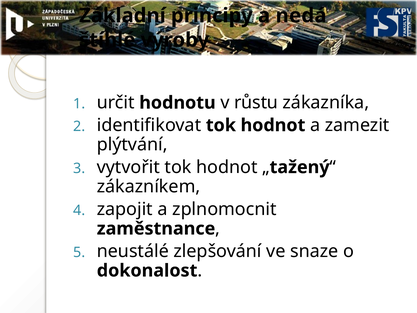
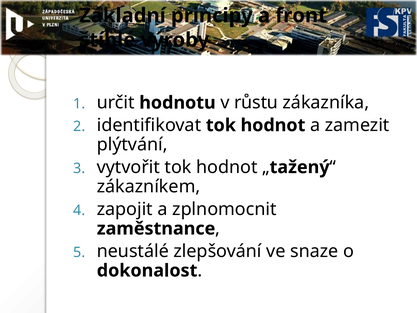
nedá: nedá -> front
